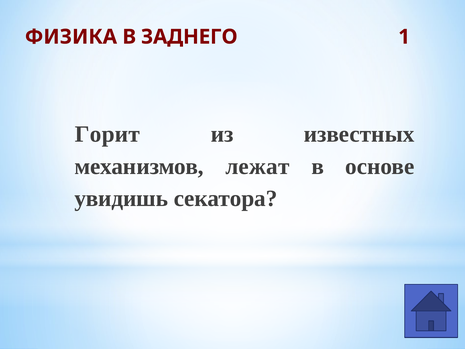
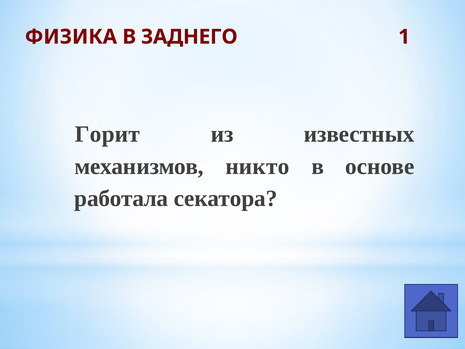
лежат: лежат -> никто
увидишь: увидишь -> работала
